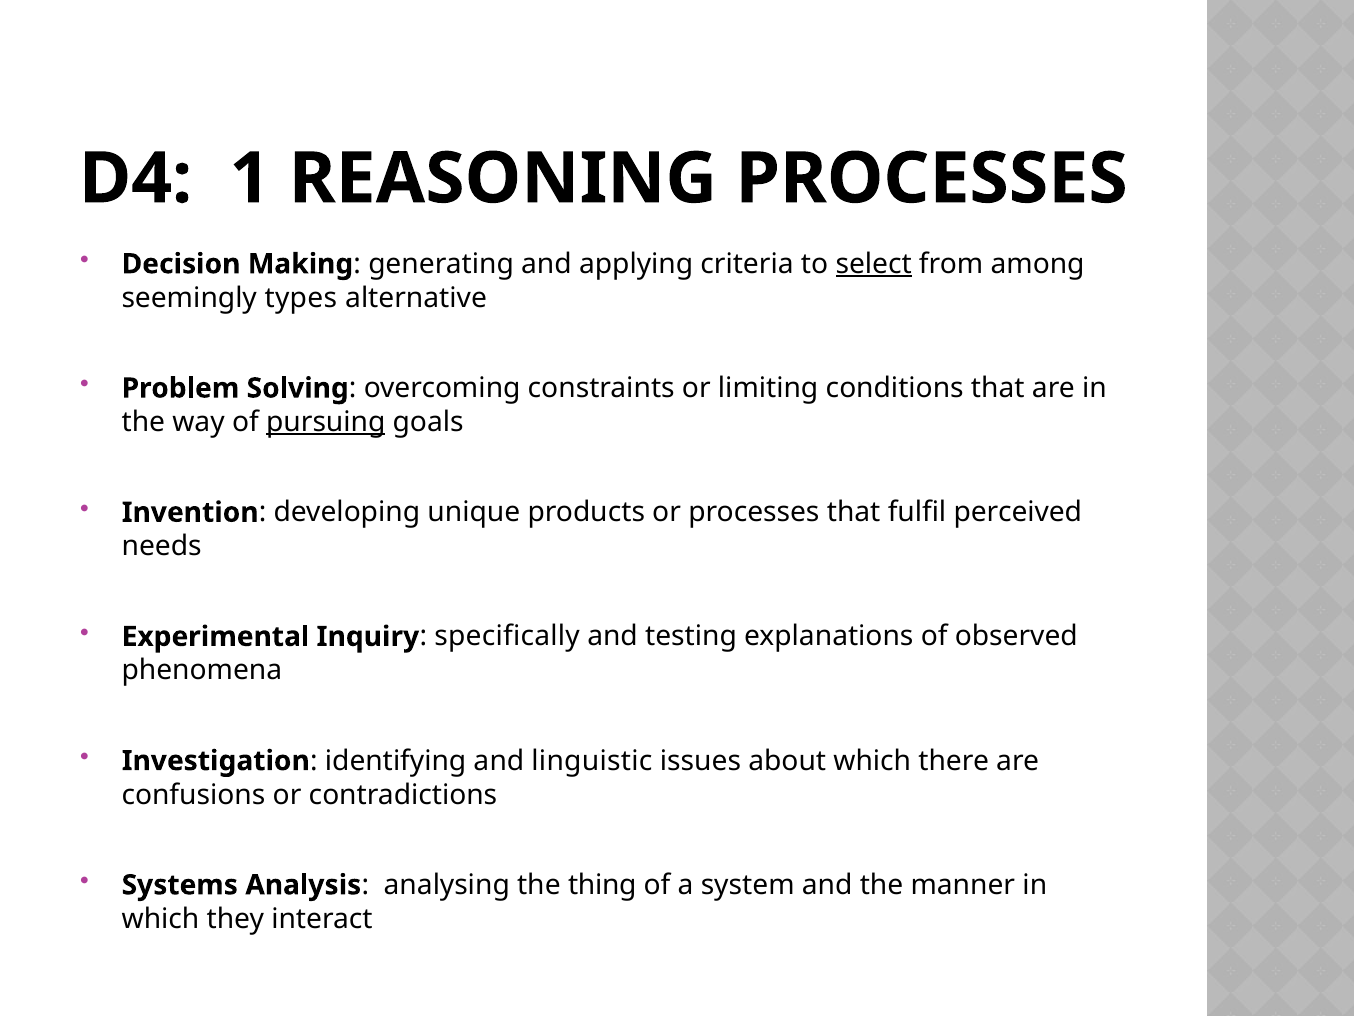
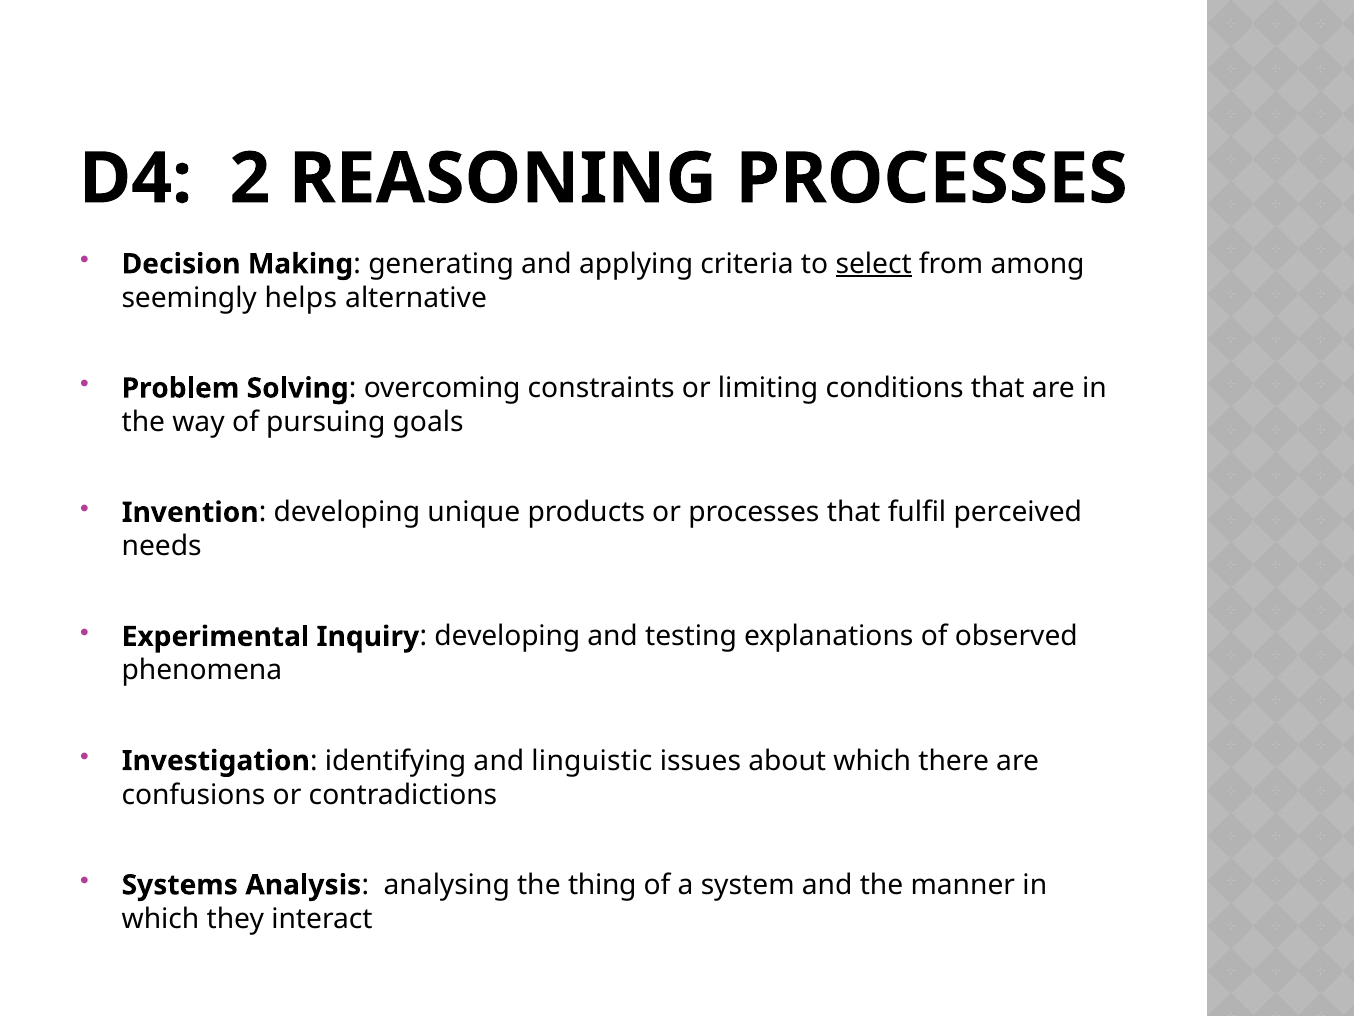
1: 1 -> 2
types: types -> helps
pursuing underline: present -> none
Inquiry specifically: specifically -> developing
